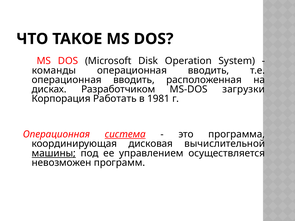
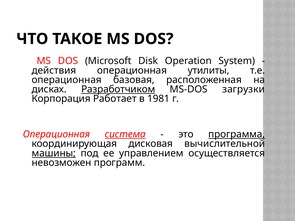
команды: команды -> действия
вводить at (209, 70): вводить -> утилиты
вводить at (134, 80): вводить -> базовая
Разработчиком underline: none -> present
Работать: Работать -> Работает
программа underline: none -> present
